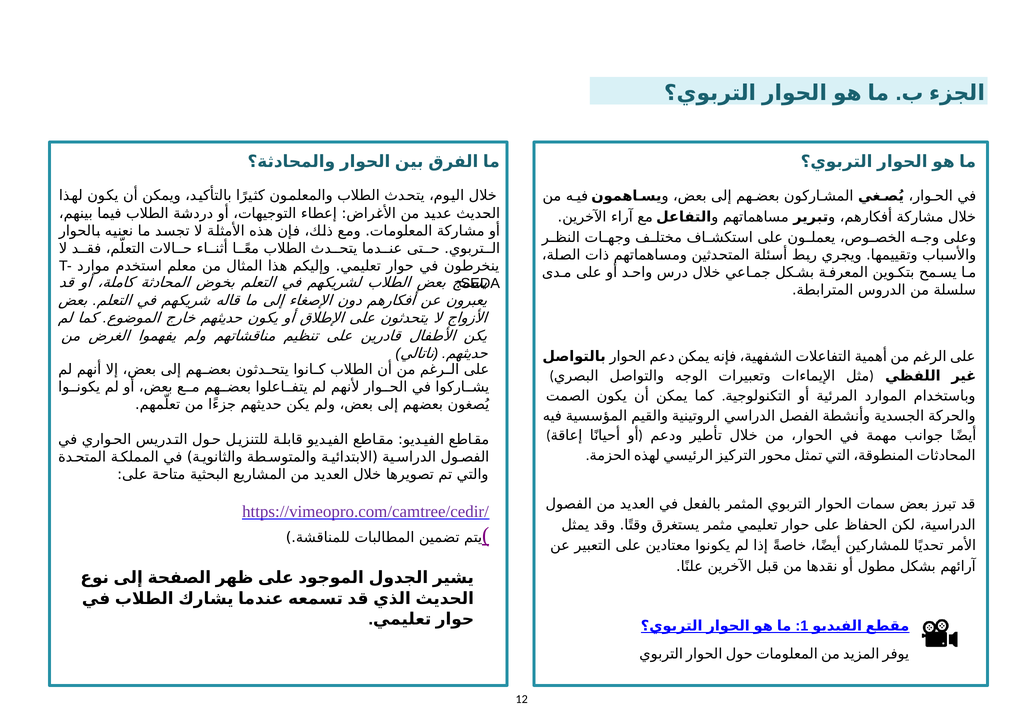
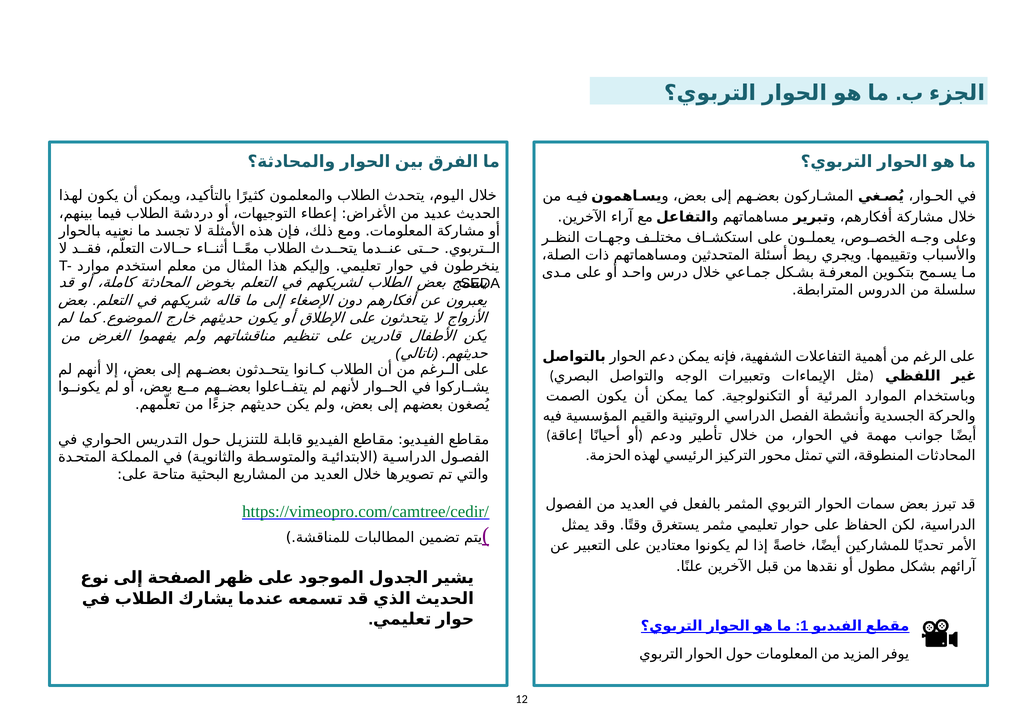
https://vimeopro.com/camtree/cedir/ colour: purple -> green
